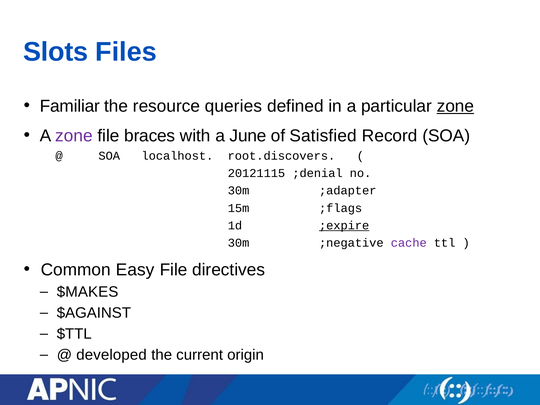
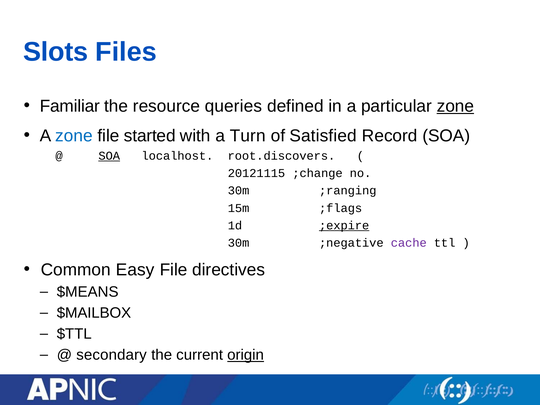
zone at (74, 136) colour: purple -> blue
braces: braces -> started
June: June -> Turn
SOA at (109, 156) underline: none -> present
;denial: ;denial -> ;change
;adapter: ;adapter -> ;ranging
$MAKES: $MAKES -> $MEANS
$AGAINST: $AGAINST -> $MAILBOX
developed: developed -> secondary
origin underline: none -> present
